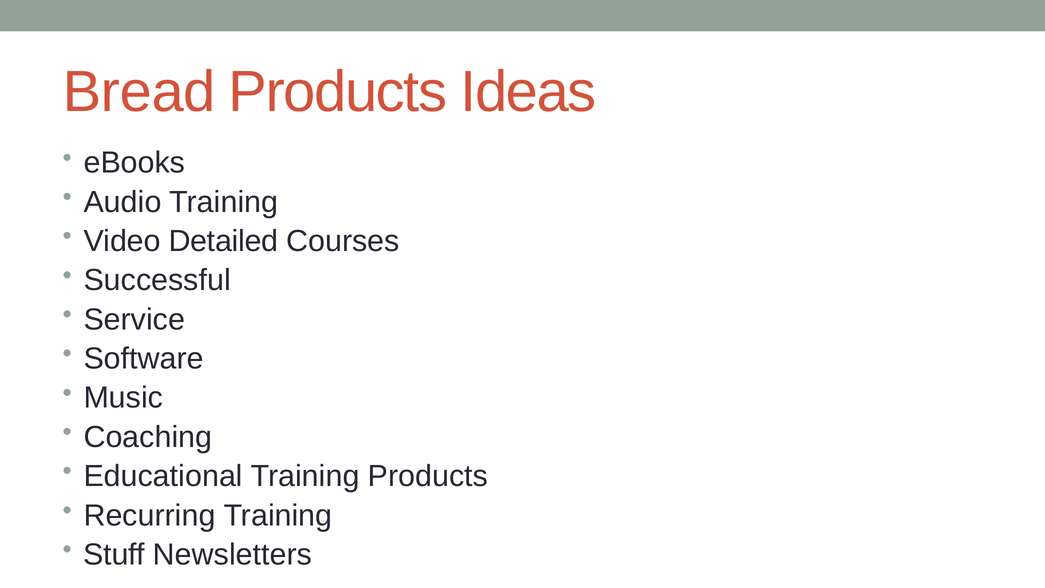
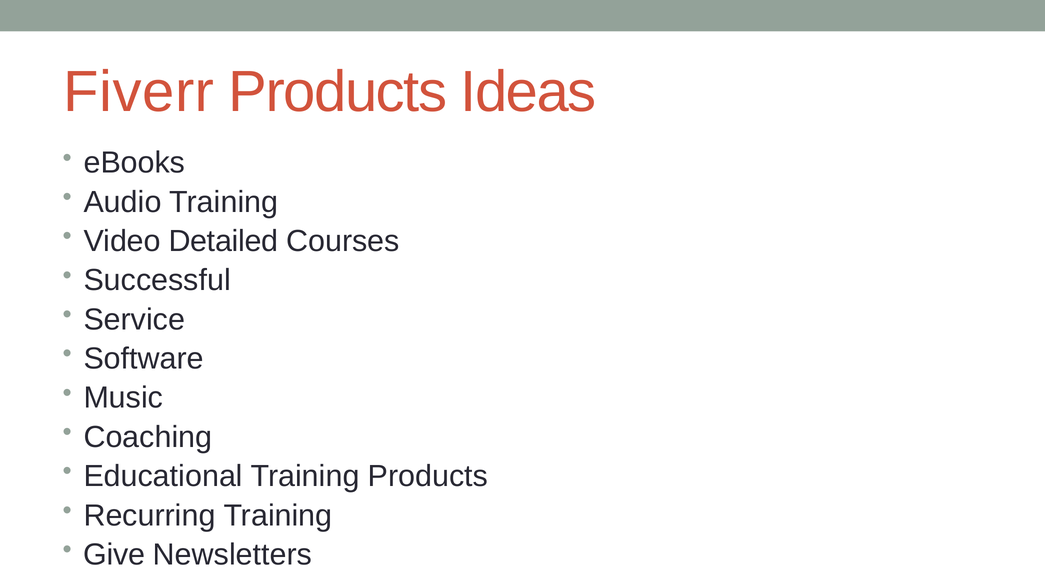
Bread: Bread -> Fiverr
Stuff: Stuff -> Give
